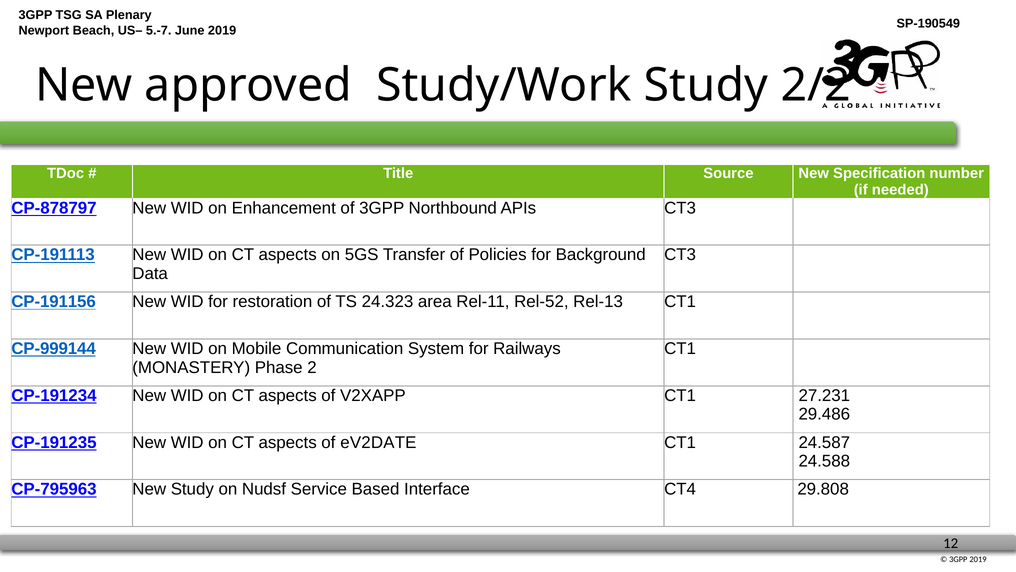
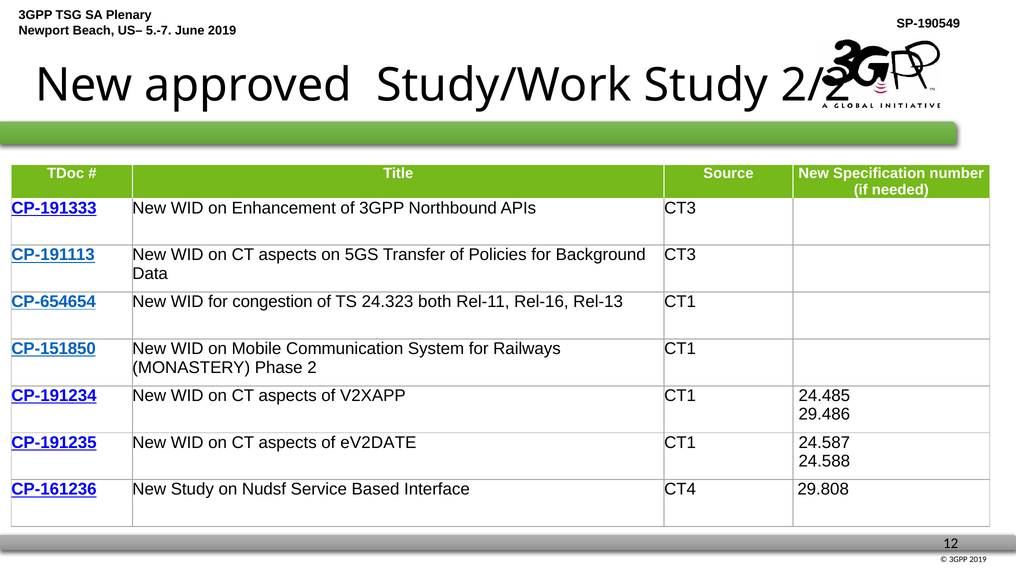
CP-878797: CP-878797 -> CP-191333
CP-191156: CP-191156 -> CP-654654
restoration: restoration -> congestion
area: area -> both
Rel-52: Rel-52 -> Rel-16
CP-999144: CP-999144 -> CP-151850
27.231: 27.231 -> 24.485
CP-795963: CP-795963 -> CP-161236
